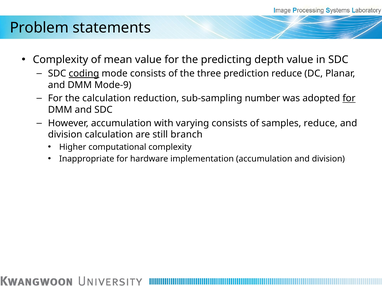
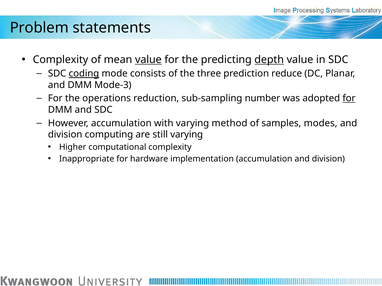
value at (148, 60) underline: none -> present
depth underline: none -> present
Mode-9: Mode-9 -> Mode-3
the calculation: calculation -> operations
varying consists: consists -> method
samples reduce: reduce -> modes
division calculation: calculation -> computing
still branch: branch -> varying
